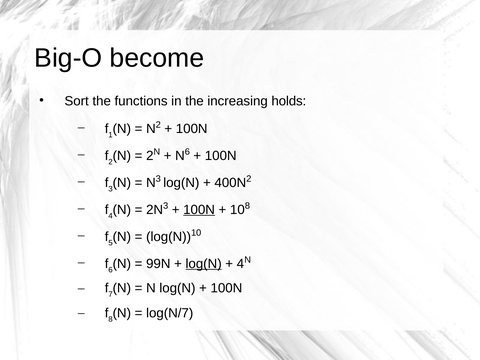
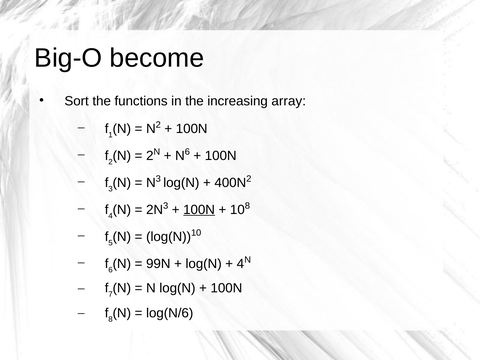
holds: holds -> array
log(N at (204, 264) underline: present -> none
log(N/7: log(N/7 -> log(N/6
